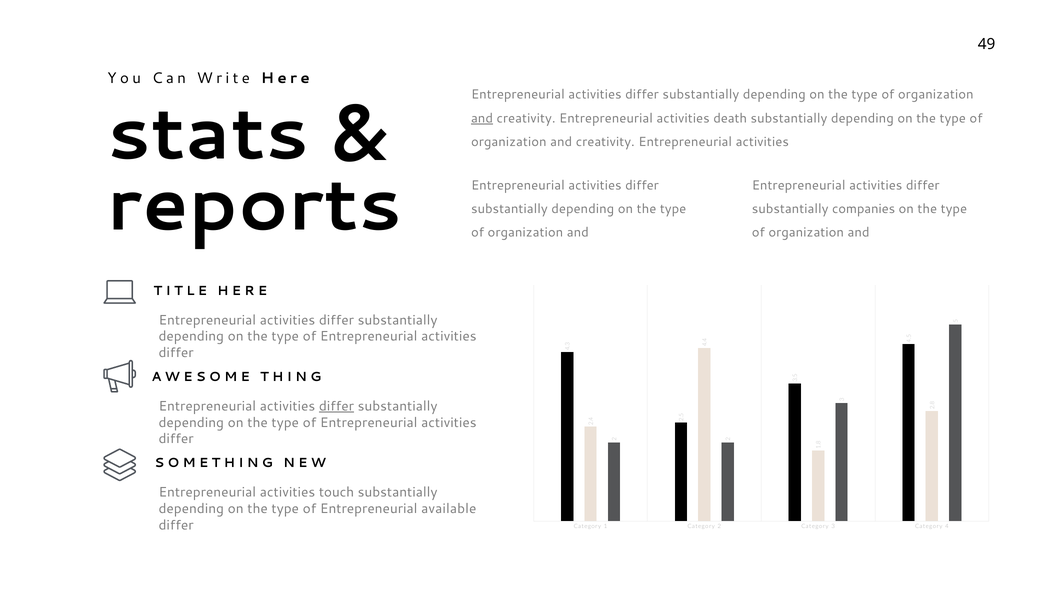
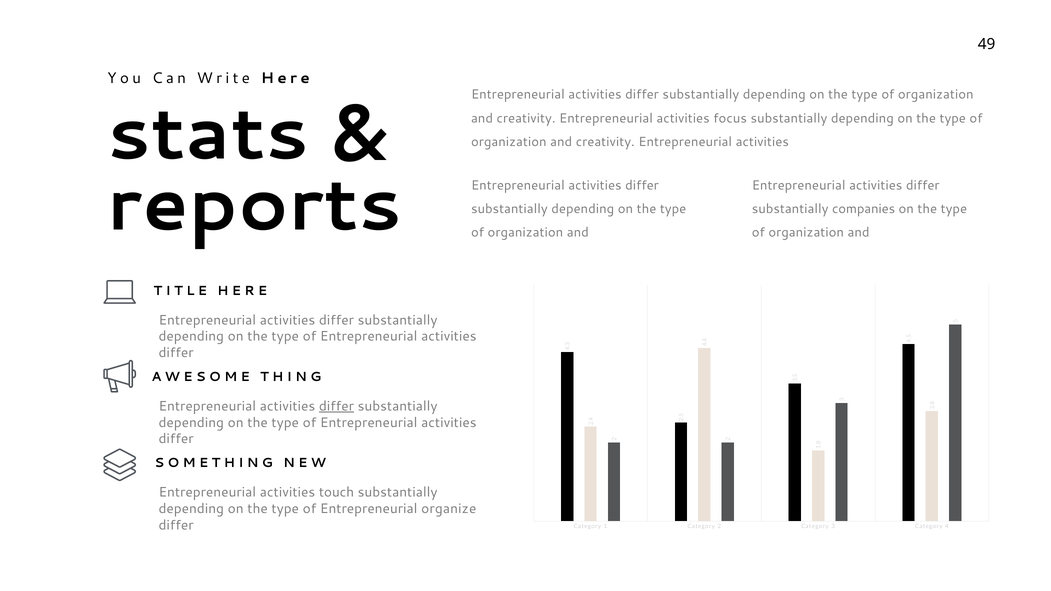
and at (482, 118) underline: present -> none
death: death -> focus
available: available -> organize
